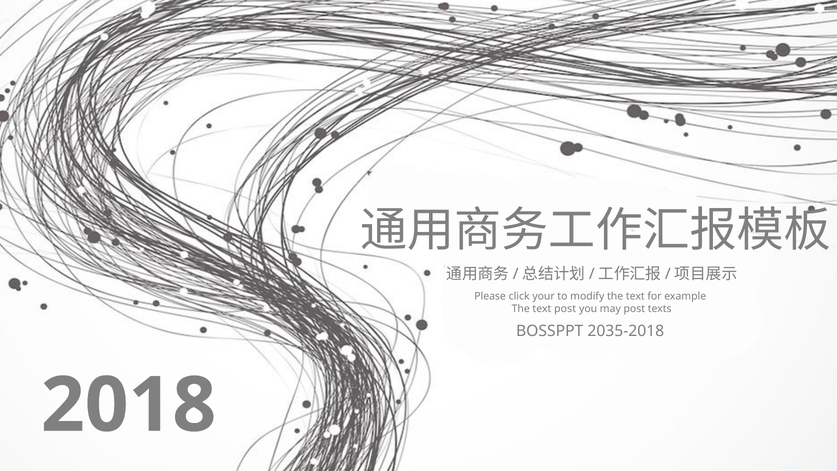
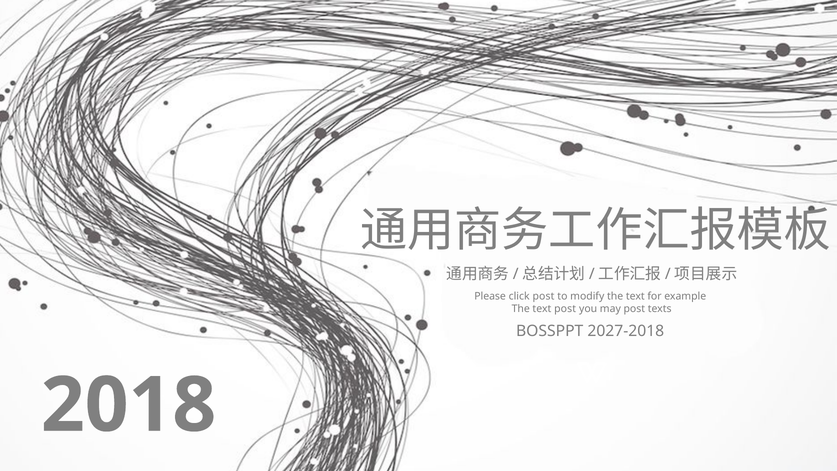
click your: your -> post
2035-2018: 2035-2018 -> 2027-2018
